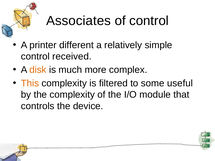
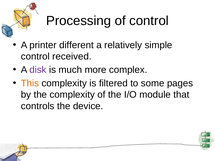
Associates: Associates -> Processing
disk colour: orange -> purple
useful: useful -> pages
